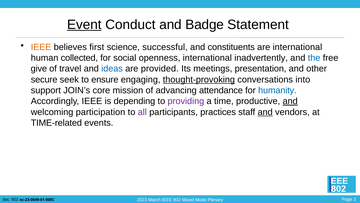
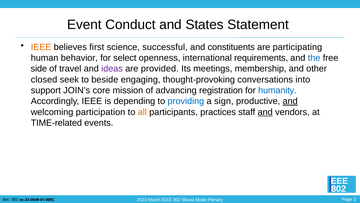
Event underline: present -> none
Badge: Badge -> States
are international: international -> participating
collected: collected -> behavior
social: social -> select
inadvertently: inadvertently -> requirements
give: give -> side
ideas colour: blue -> purple
presentation: presentation -> membership
secure: secure -> closed
ensure: ensure -> beside
thought-provoking underline: present -> none
attendance: attendance -> registration
providing colour: purple -> blue
time: time -> sign
all colour: purple -> orange
